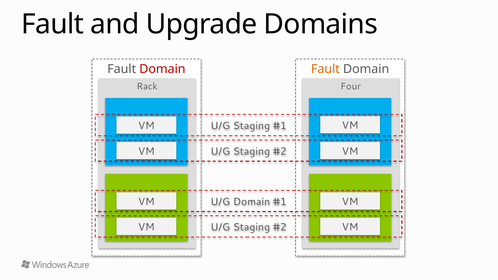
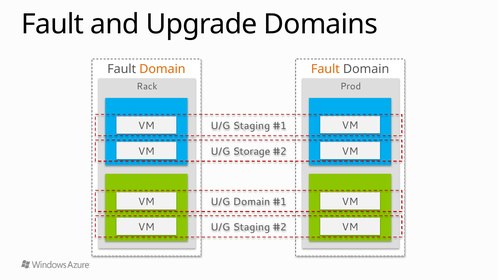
Domain at (162, 69) colour: red -> orange
Four: Four -> Prod
Staging at (252, 151): Staging -> Storage
